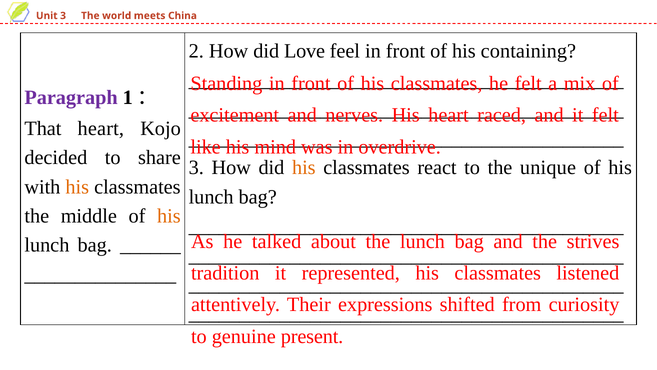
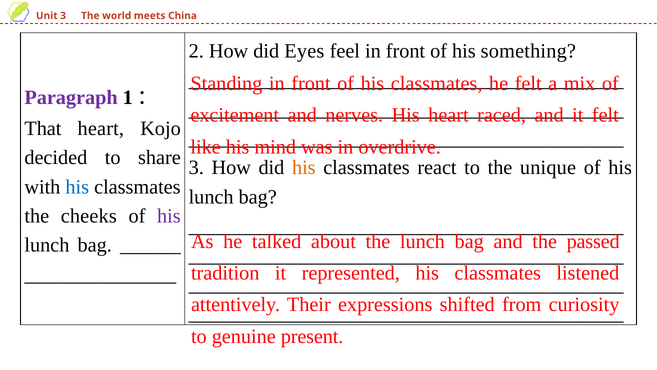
Love: Love -> Eyes
containing: containing -> something
his at (77, 187) colour: orange -> blue
middle: middle -> cheeks
his at (169, 216) colour: orange -> purple
strives: strives -> passed
